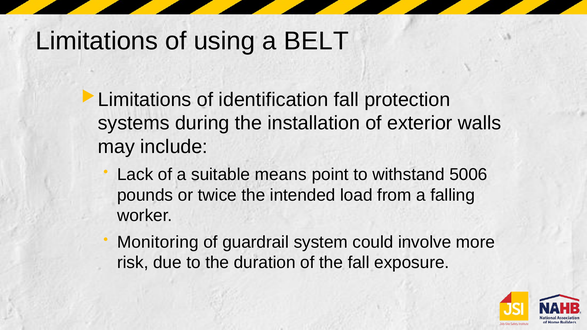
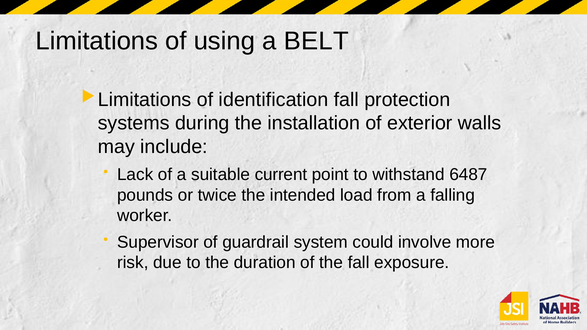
means: means -> current
5006: 5006 -> 6487
Monitoring: Monitoring -> Supervisor
